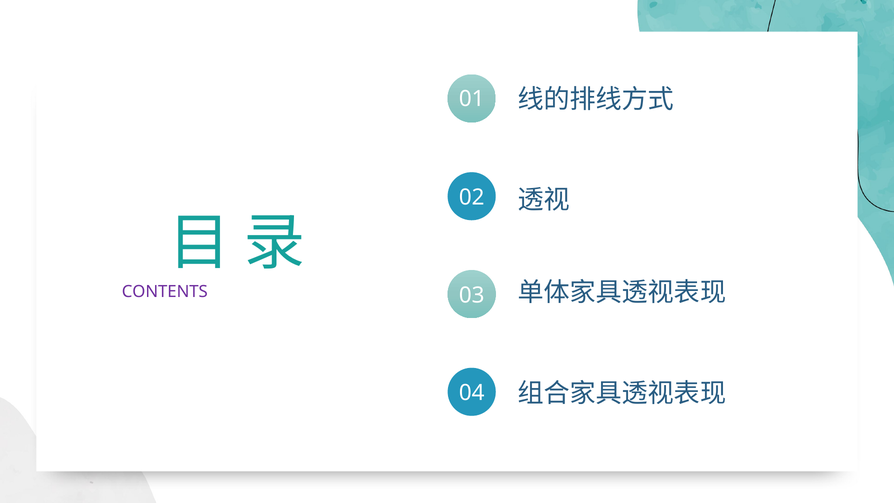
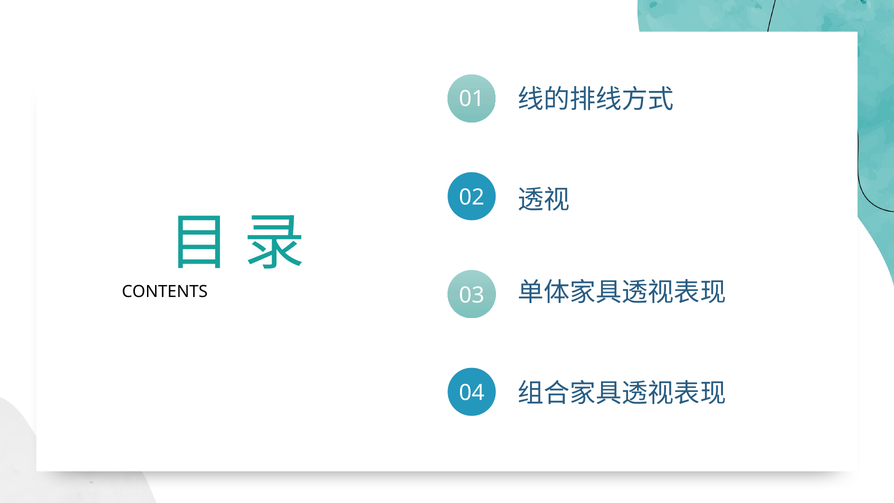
CONTENTS colour: purple -> black
